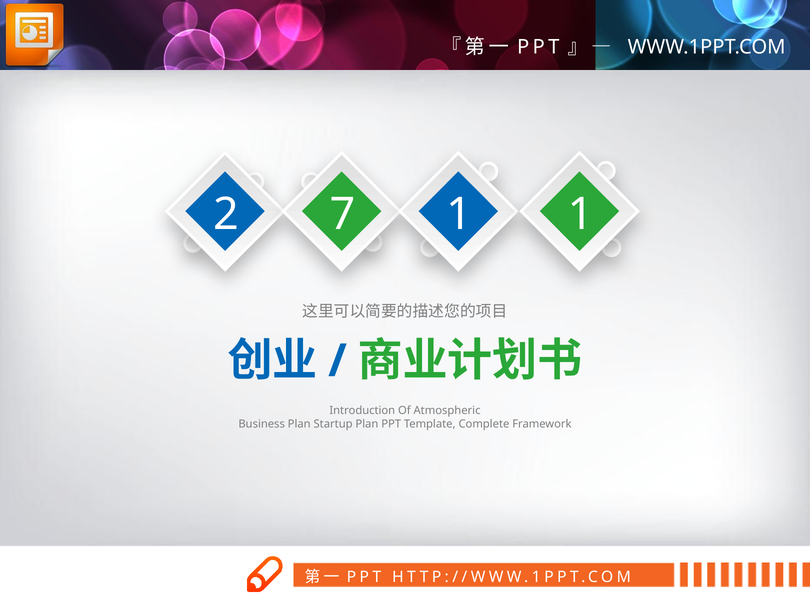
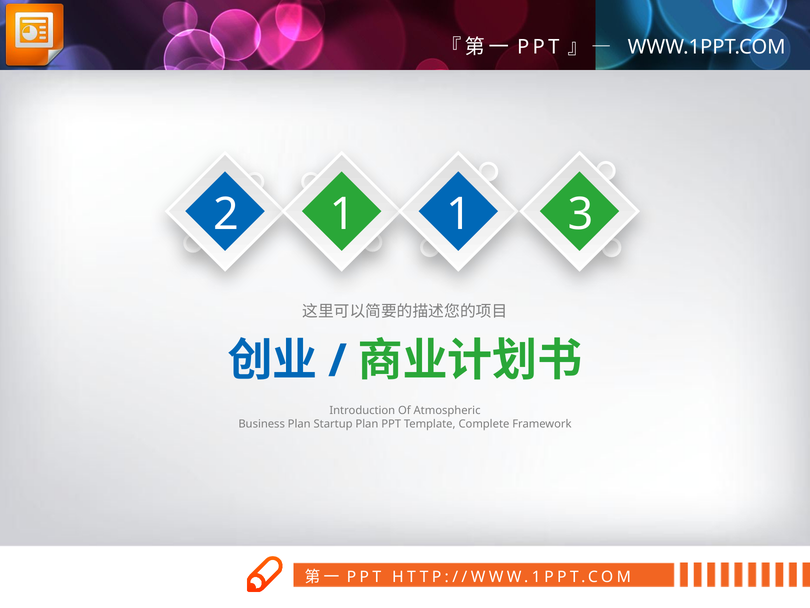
2 7: 7 -> 1
1 1: 1 -> 3
